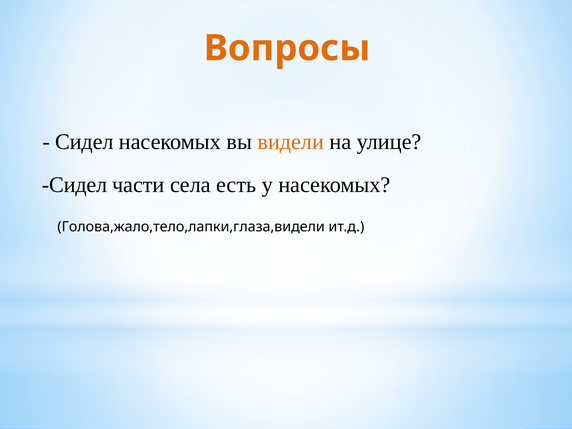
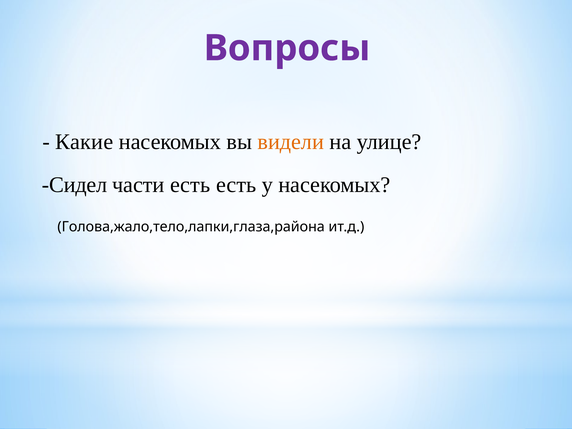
Вопросы colour: orange -> purple
Сидел at (84, 142): Сидел -> Какие
части села: села -> есть
Голова,жало,тело,лапки,глаза,видели: Голова,жало,тело,лапки,глаза,видели -> Голова,жало,тело,лапки,глаза,района
